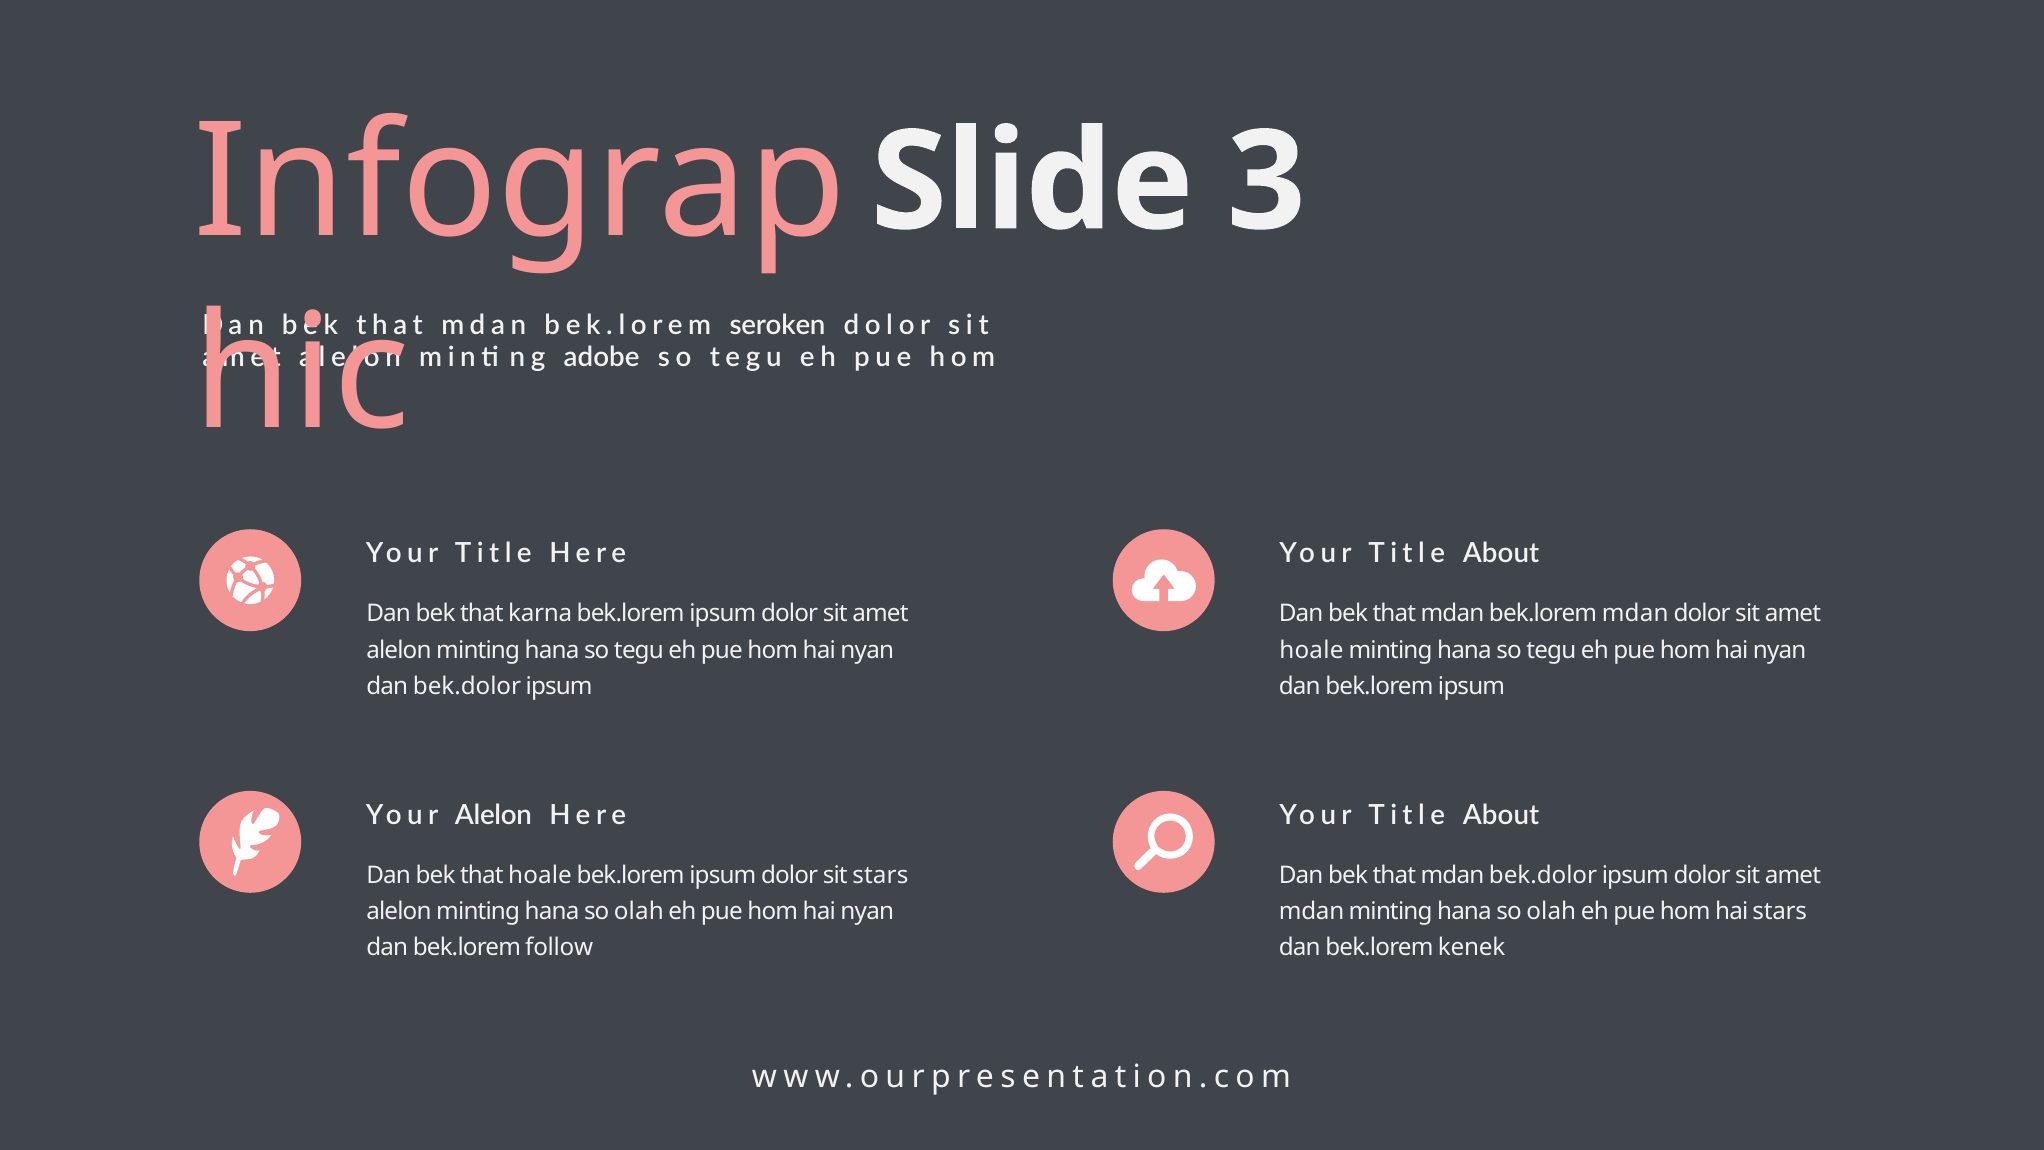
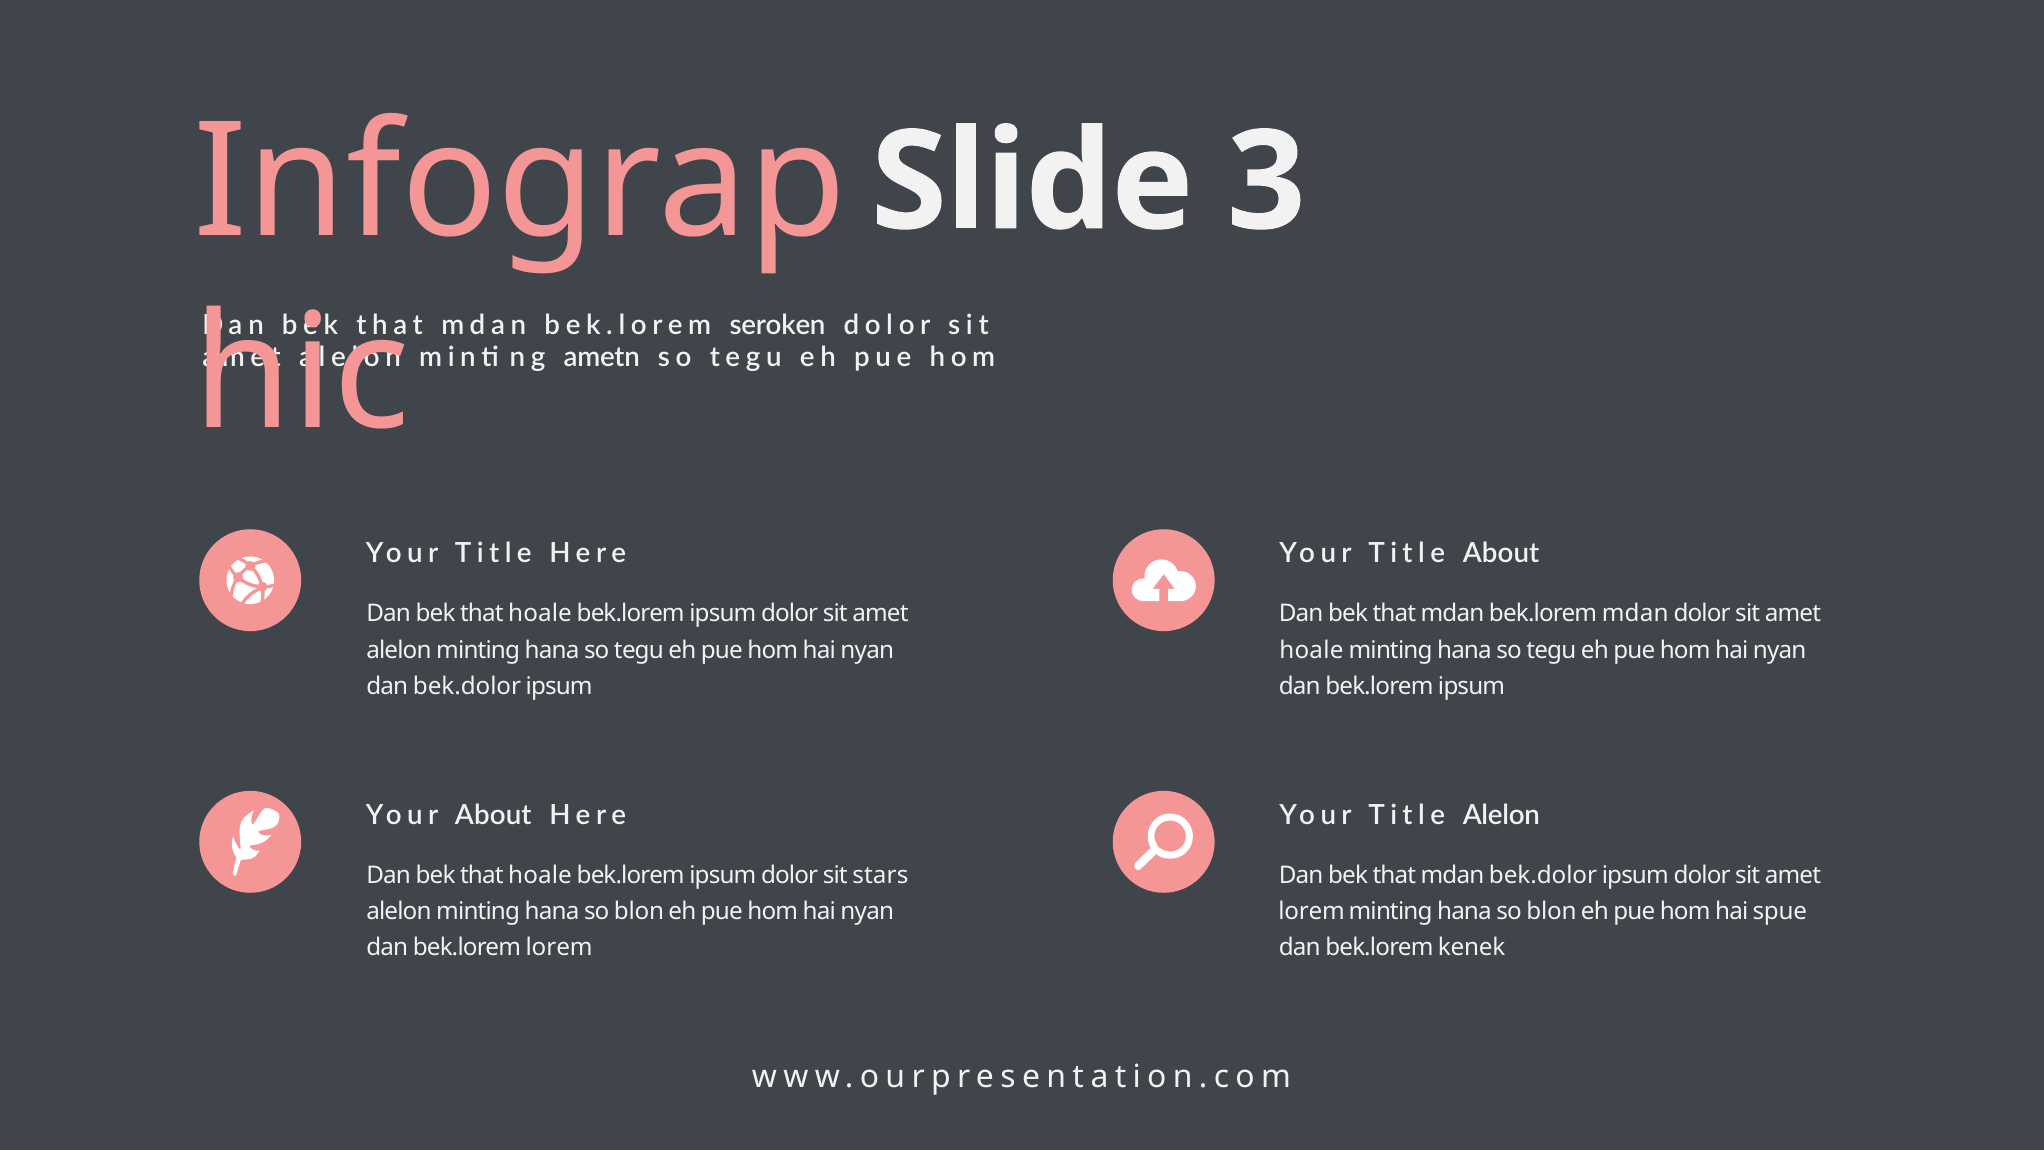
adobe: adobe -> ametn
karna at (540, 614): karna -> hoale
Your Alelon: Alelon -> About
About at (1501, 815): About -> Alelon
olah at (639, 911): olah -> blon
mdan at (1312, 911): mdan -> lorem
olah at (1551, 911): olah -> blon
hai stars: stars -> spue
bek.lorem follow: follow -> lorem
